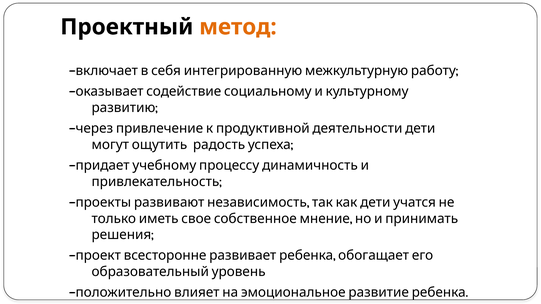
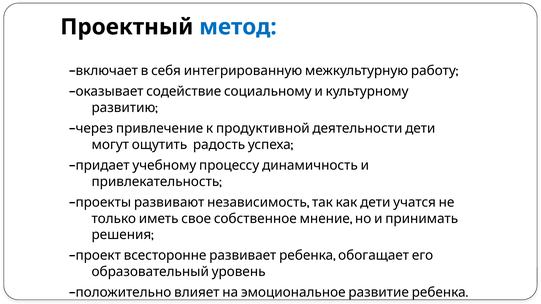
метод colour: orange -> blue
